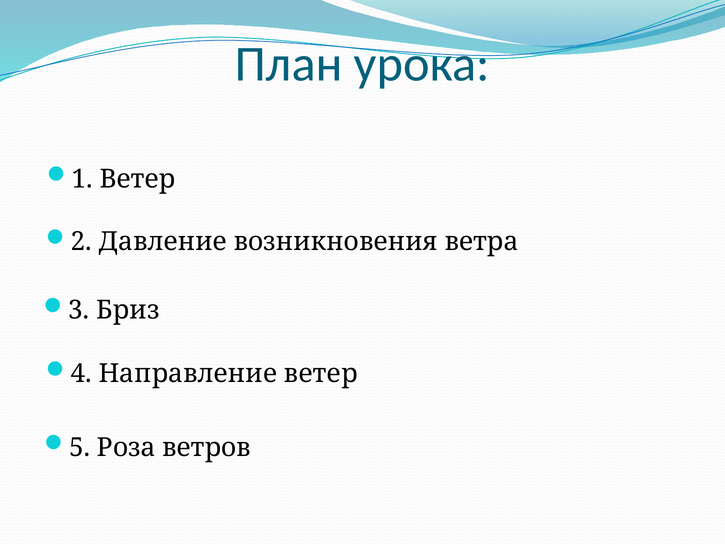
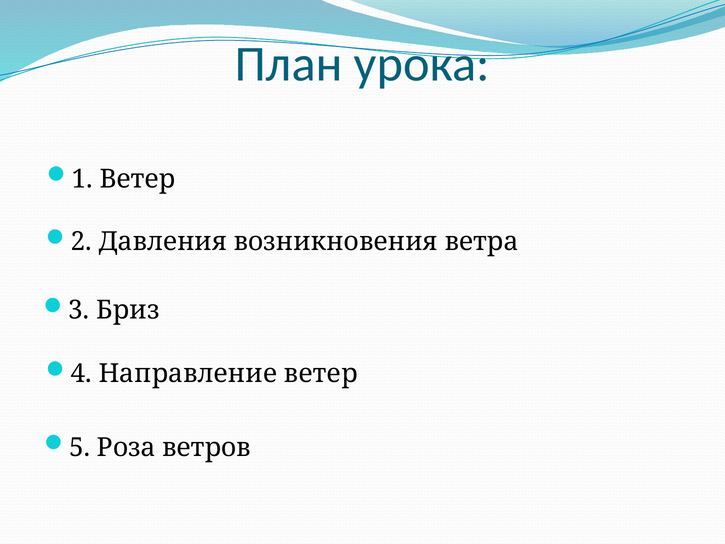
Давление: Давление -> Давления
